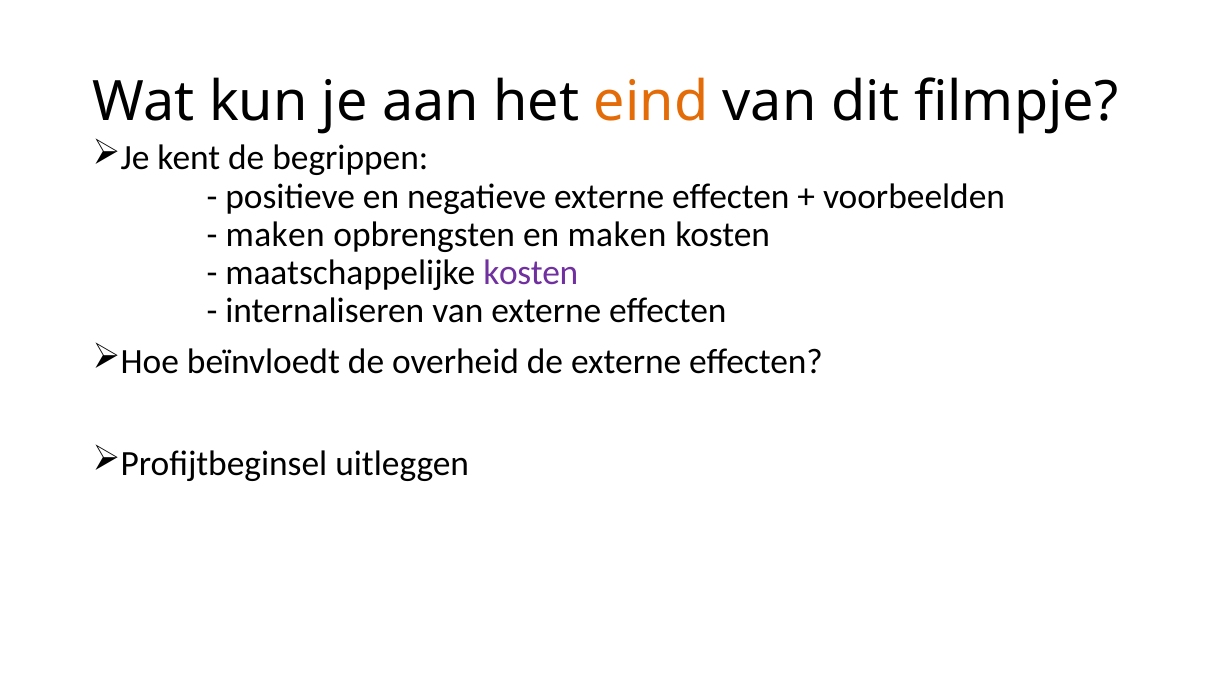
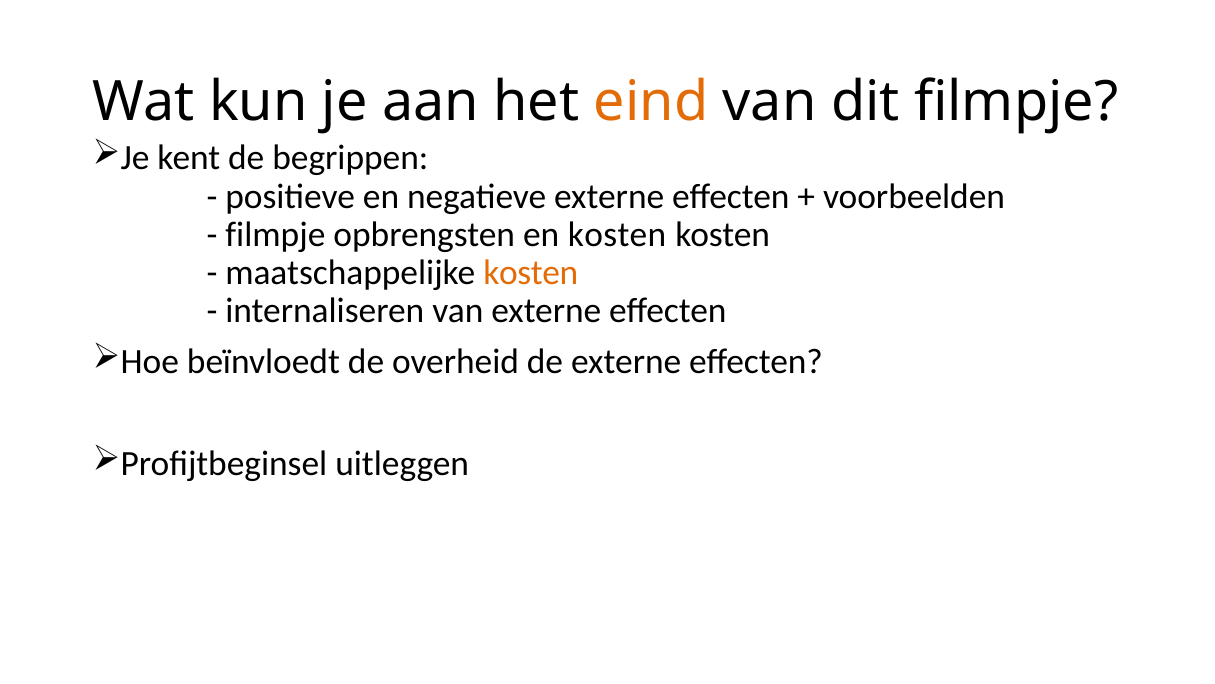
maken at (275, 235): maken -> filmpje
en maken: maken -> kosten
kosten at (531, 273) colour: purple -> orange
